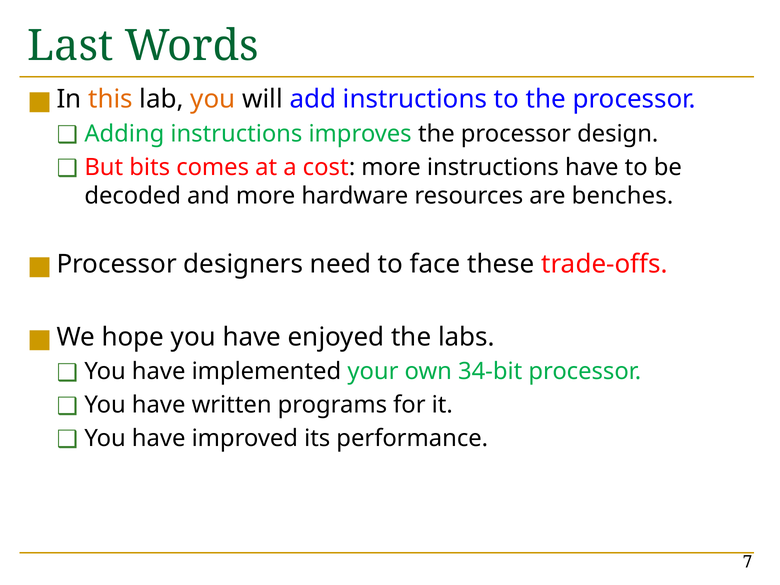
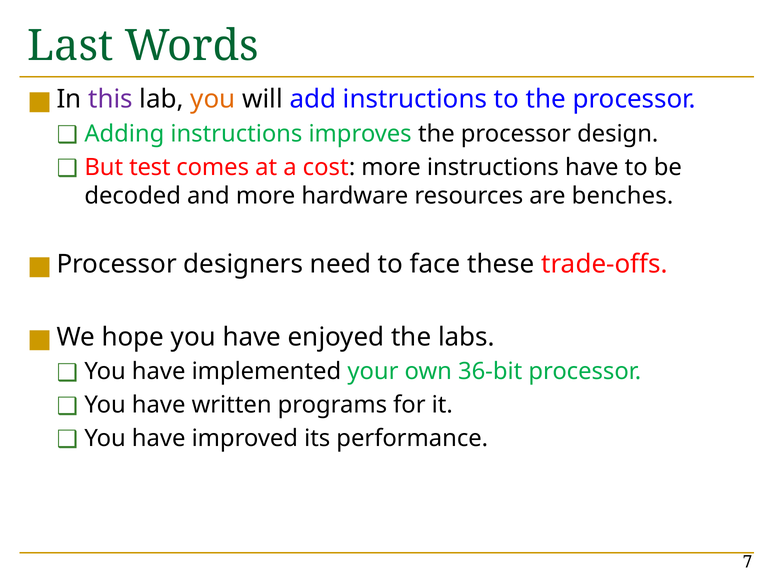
this colour: orange -> purple
bits: bits -> test
34-bit: 34-bit -> 36-bit
